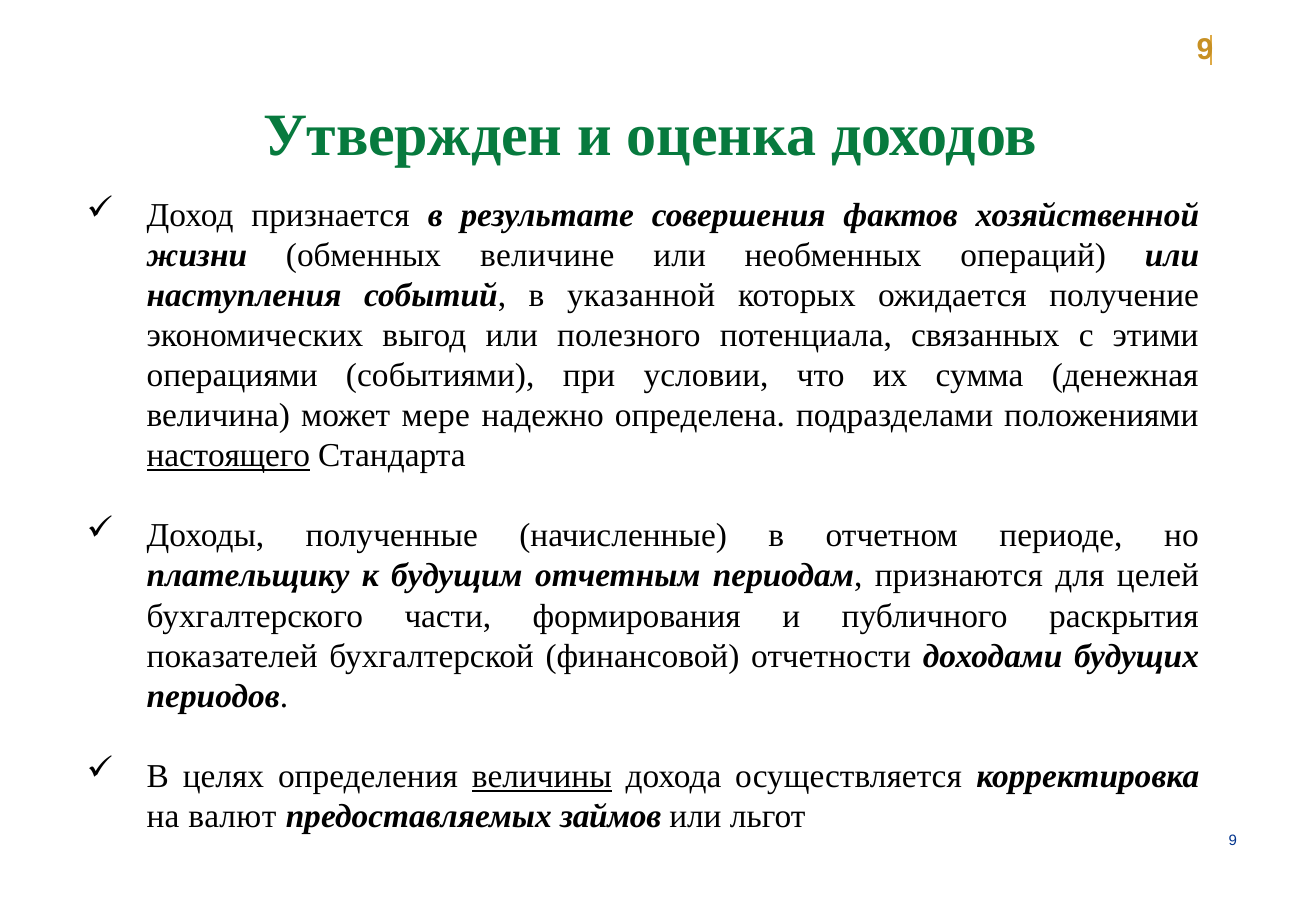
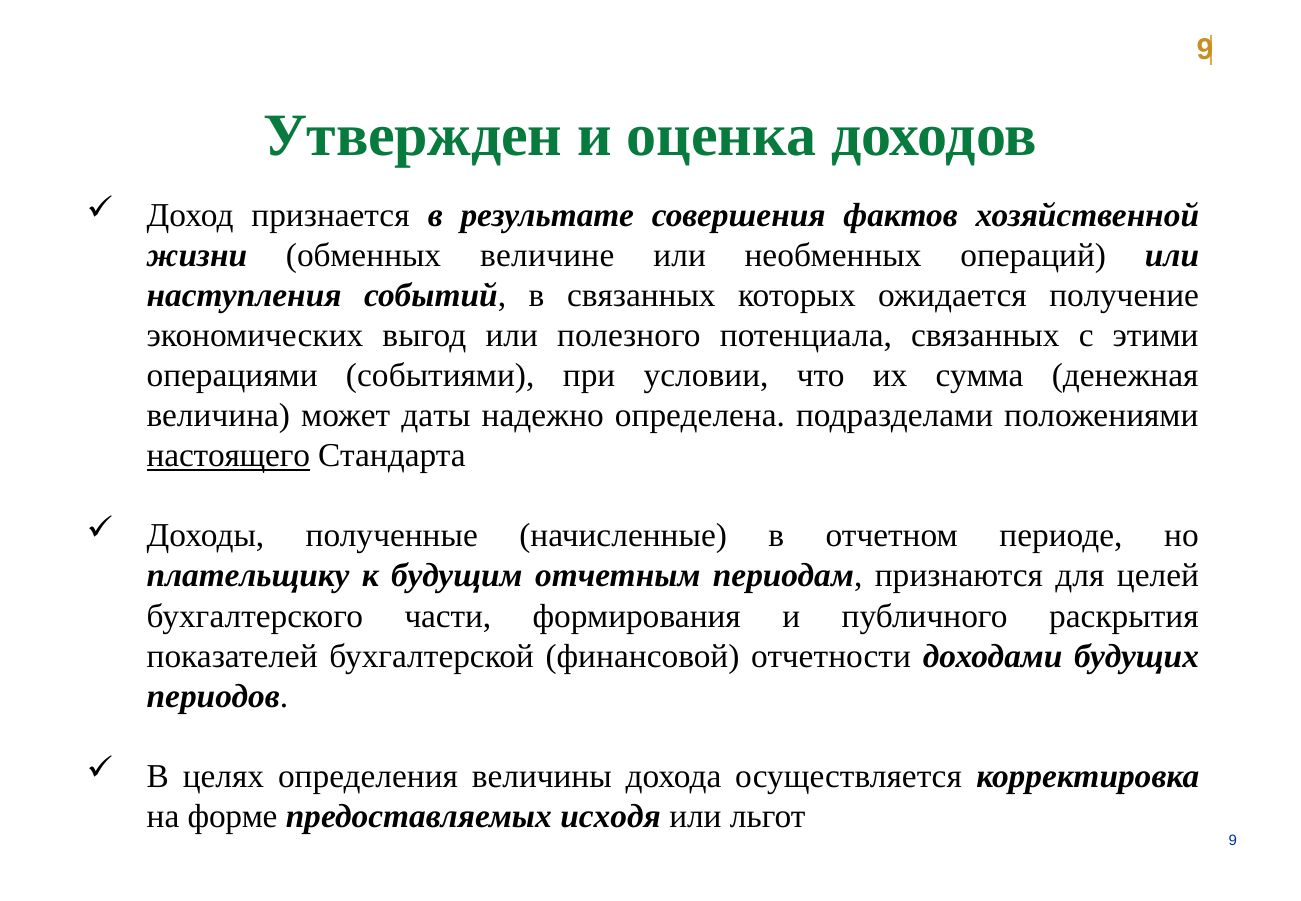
в указанной: указанной -> связанных
мере: мере -> даты
величины underline: present -> none
валют: валют -> форме
займов: займов -> исходя
